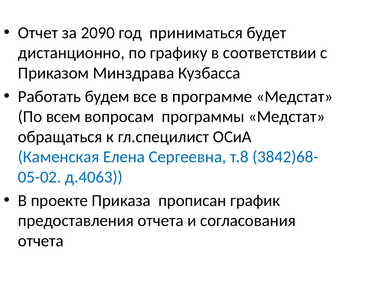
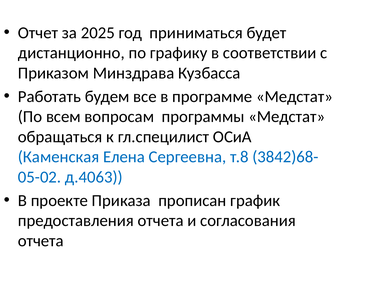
2090: 2090 -> 2025
